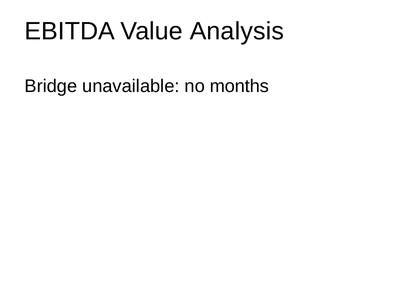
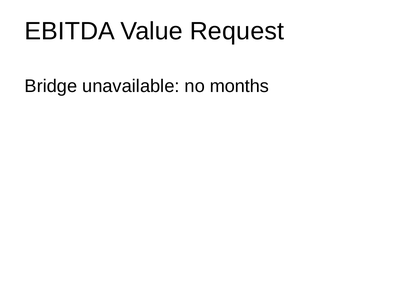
Analysis: Analysis -> Request
